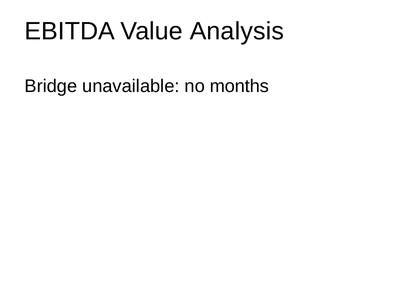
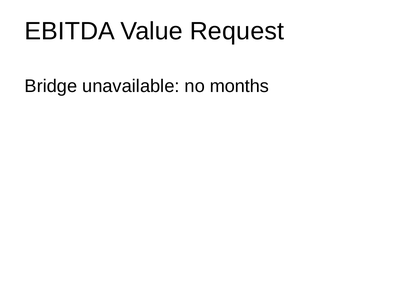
Analysis: Analysis -> Request
